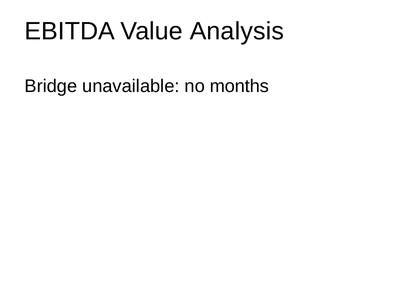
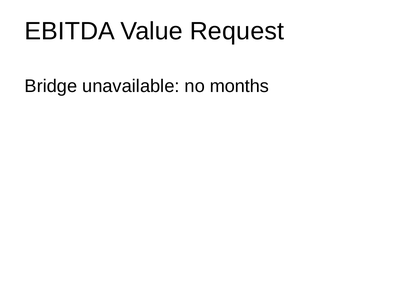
Analysis: Analysis -> Request
